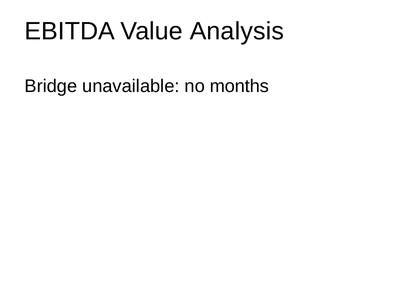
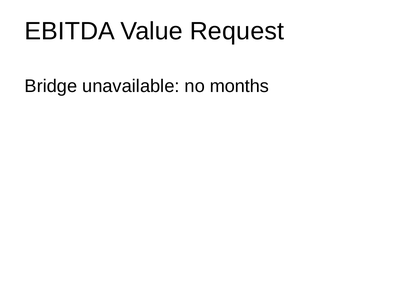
Analysis: Analysis -> Request
